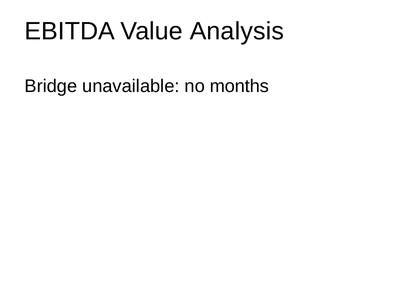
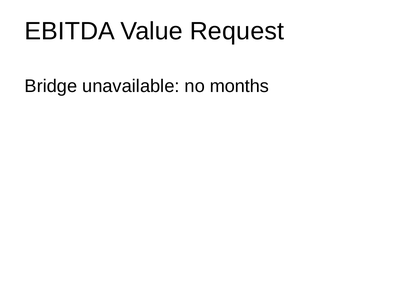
Analysis: Analysis -> Request
